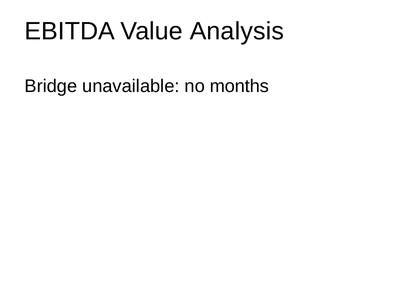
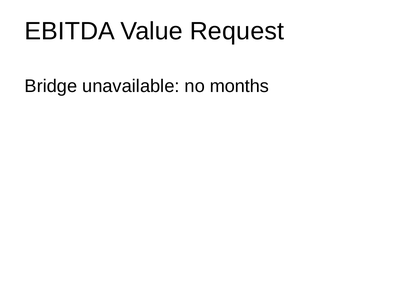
Analysis: Analysis -> Request
